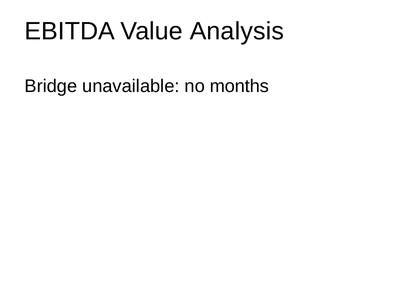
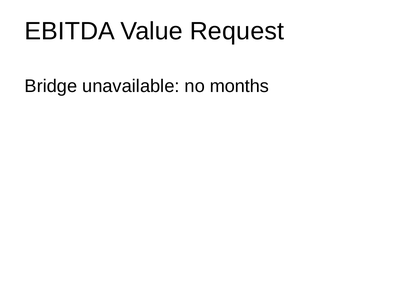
Analysis: Analysis -> Request
